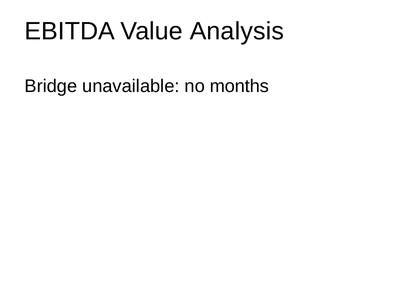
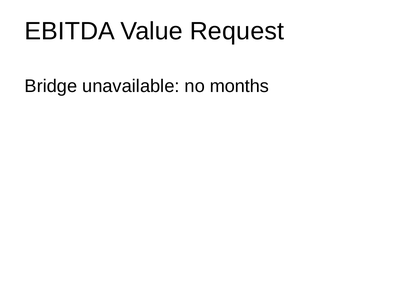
Analysis: Analysis -> Request
